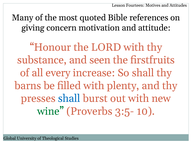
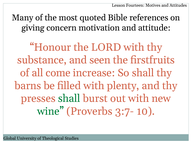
every: every -> come
shall at (69, 98) colour: blue -> green
3:5-: 3:5- -> 3:7-
